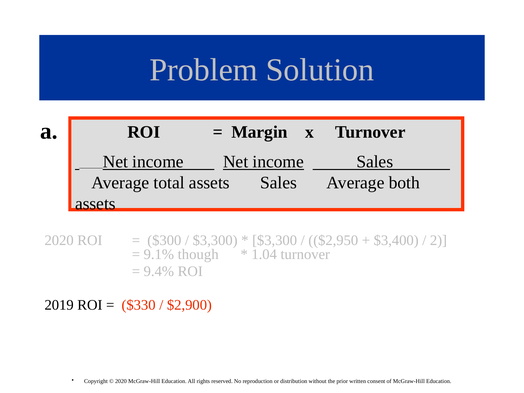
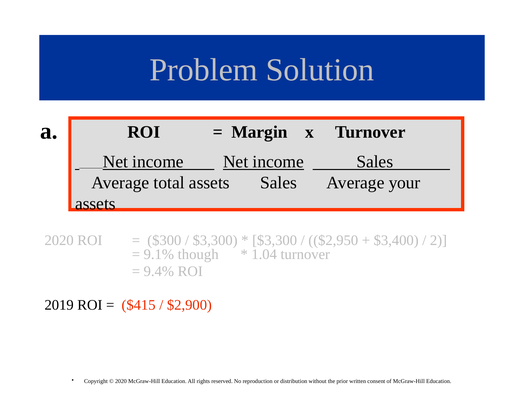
both: both -> your
$330: $330 -> $415
